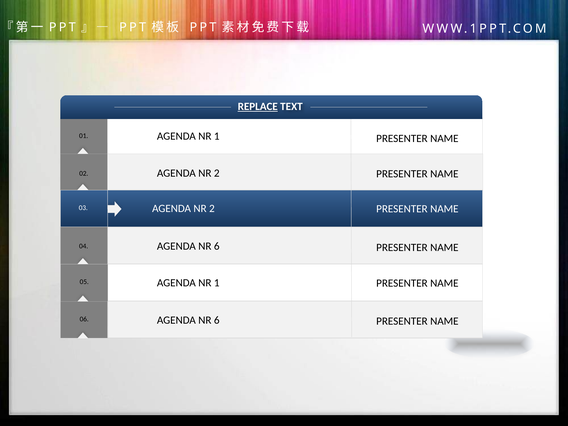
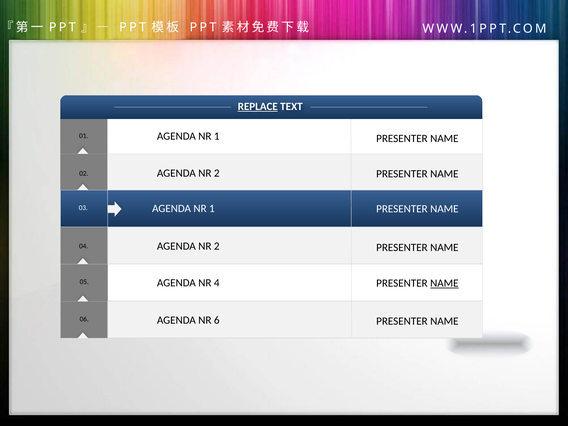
2 at (212, 209): 2 -> 1
6 at (217, 246): 6 -> 2
1 at (217, 283): 1 -> 4
NAME at (444, 283) underline: none -> present
